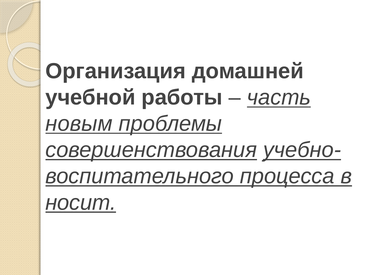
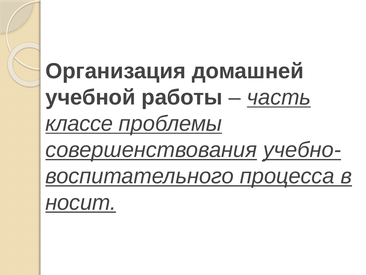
новым: новым -> классе
